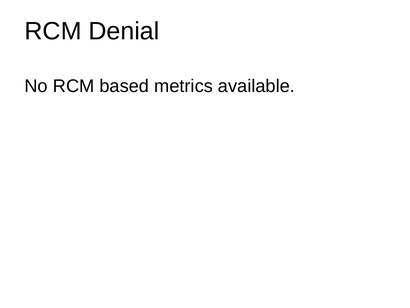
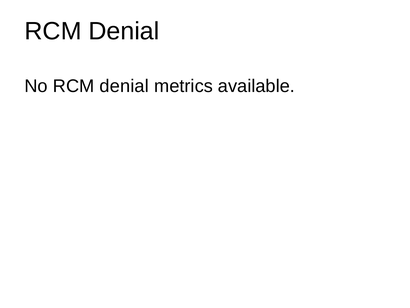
No RCM based: based -> denial
